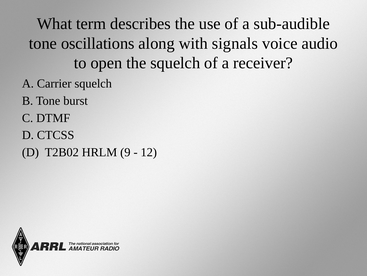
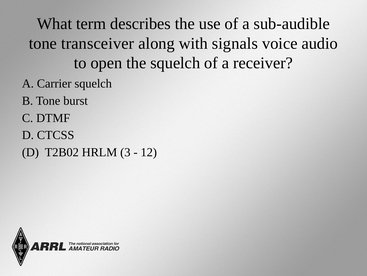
oscillations: oscillations -> transceiver
9: 9 -> 3
